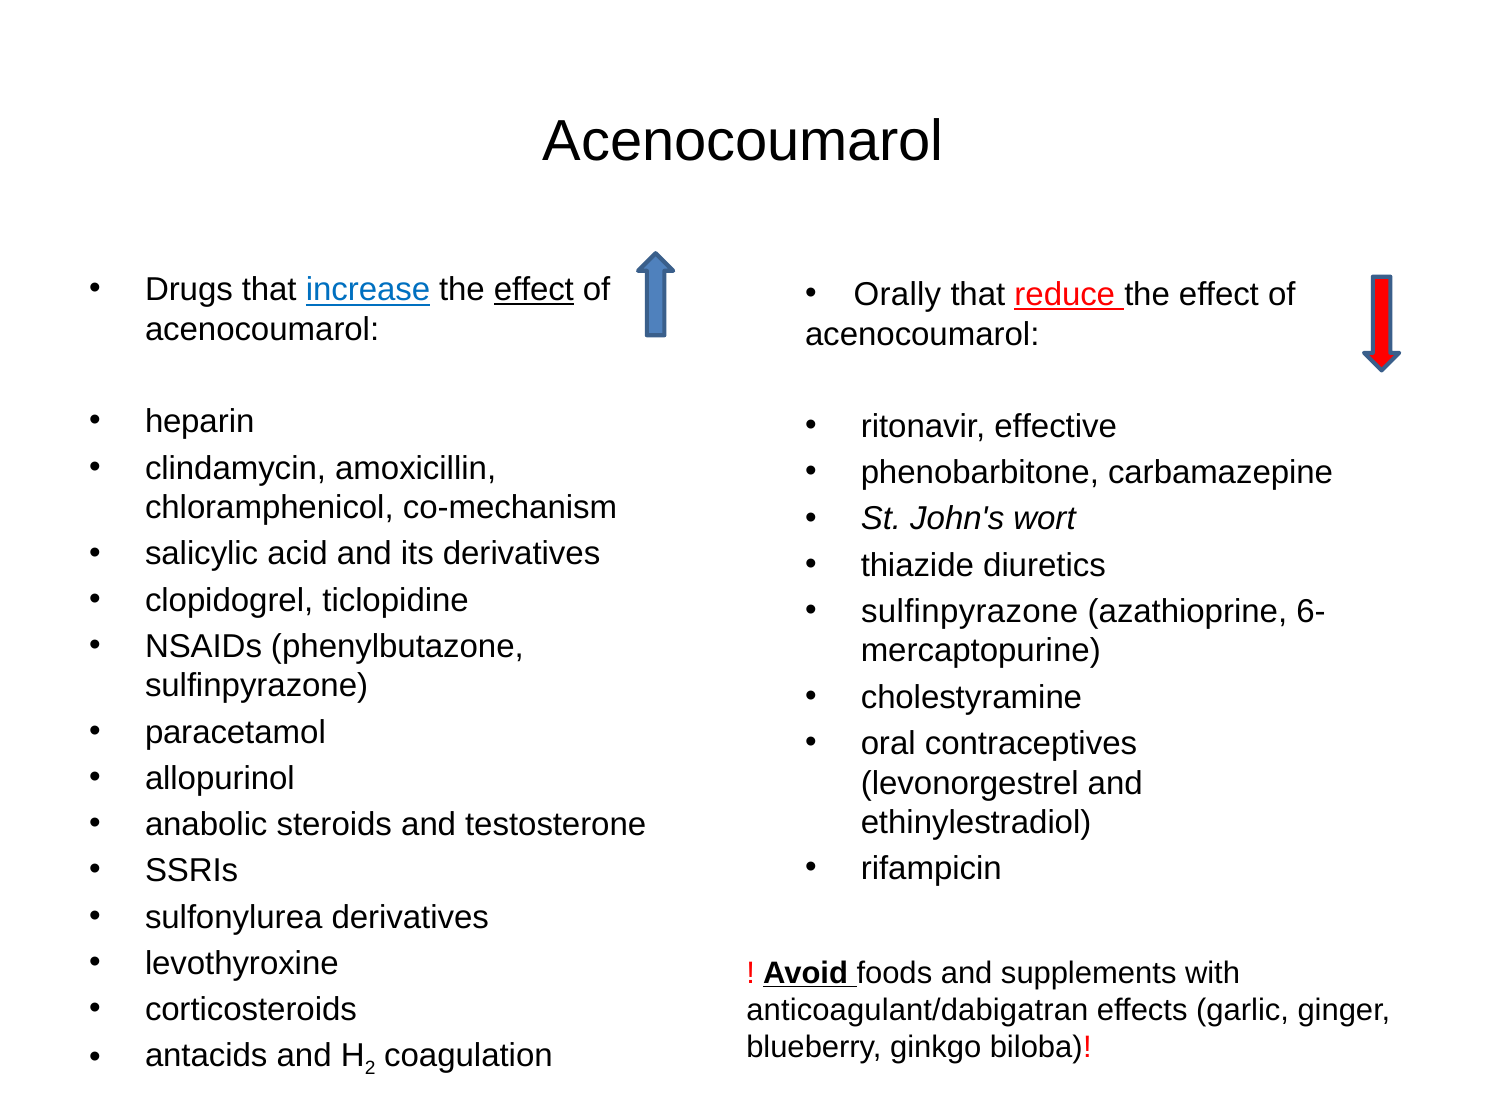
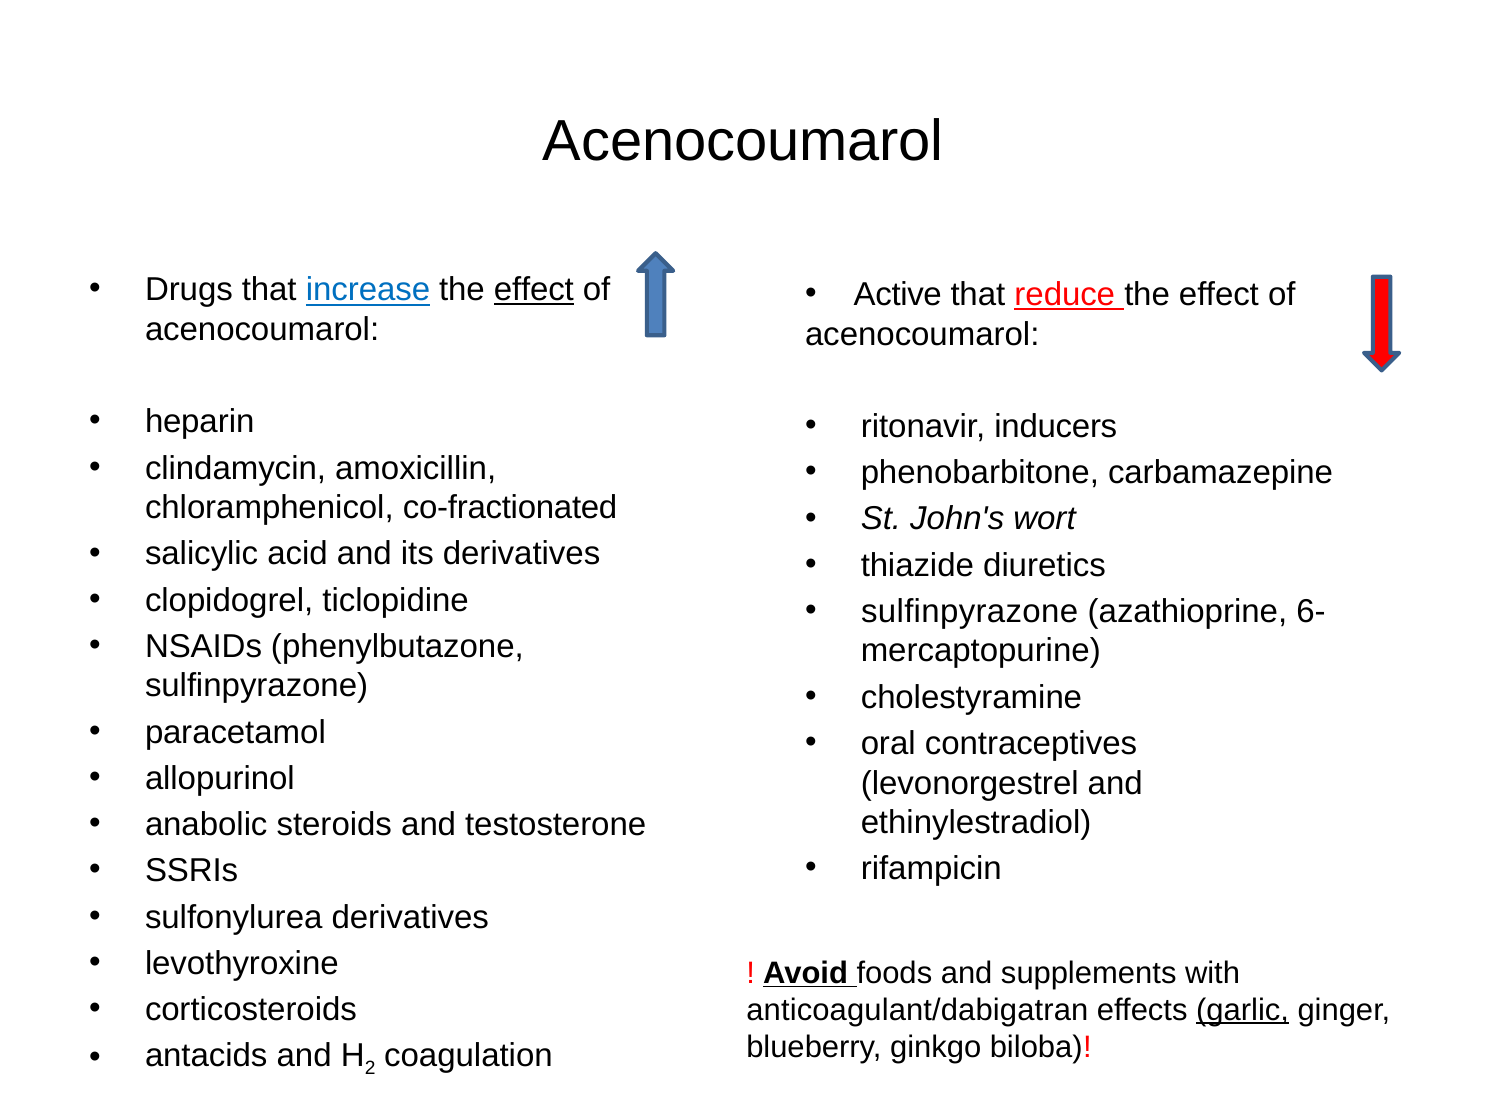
Orally: Orally -> Active
effective: effective -> inducers
co-mechanism: co-mechanism -> co-fractionated
garlic underline: none -> present
